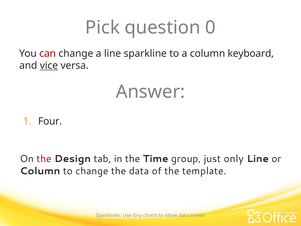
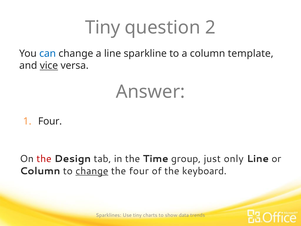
Pick at (103, 28): Pick -> Tiny
0: 0 -> 2
can colour: red -> blue
keyboard: keyboard -> template
change at (92, 171) underline: none -> present
the data: data -> four
template: template -> keyboard
